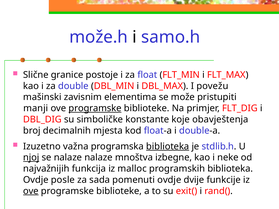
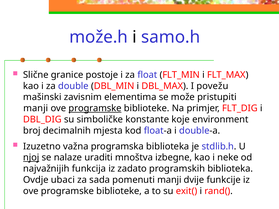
obavještenja: obavještenja -> environment
biblioteka at (168, 147) underline: present -> none
nalaze nalaze: nalaze -> uraditi
malloc: malloc -> zadato
posle: posle -> ubaci
pomenuti ovdje: ovdje -> manji
ove at (31, 191) underline: present -> none
